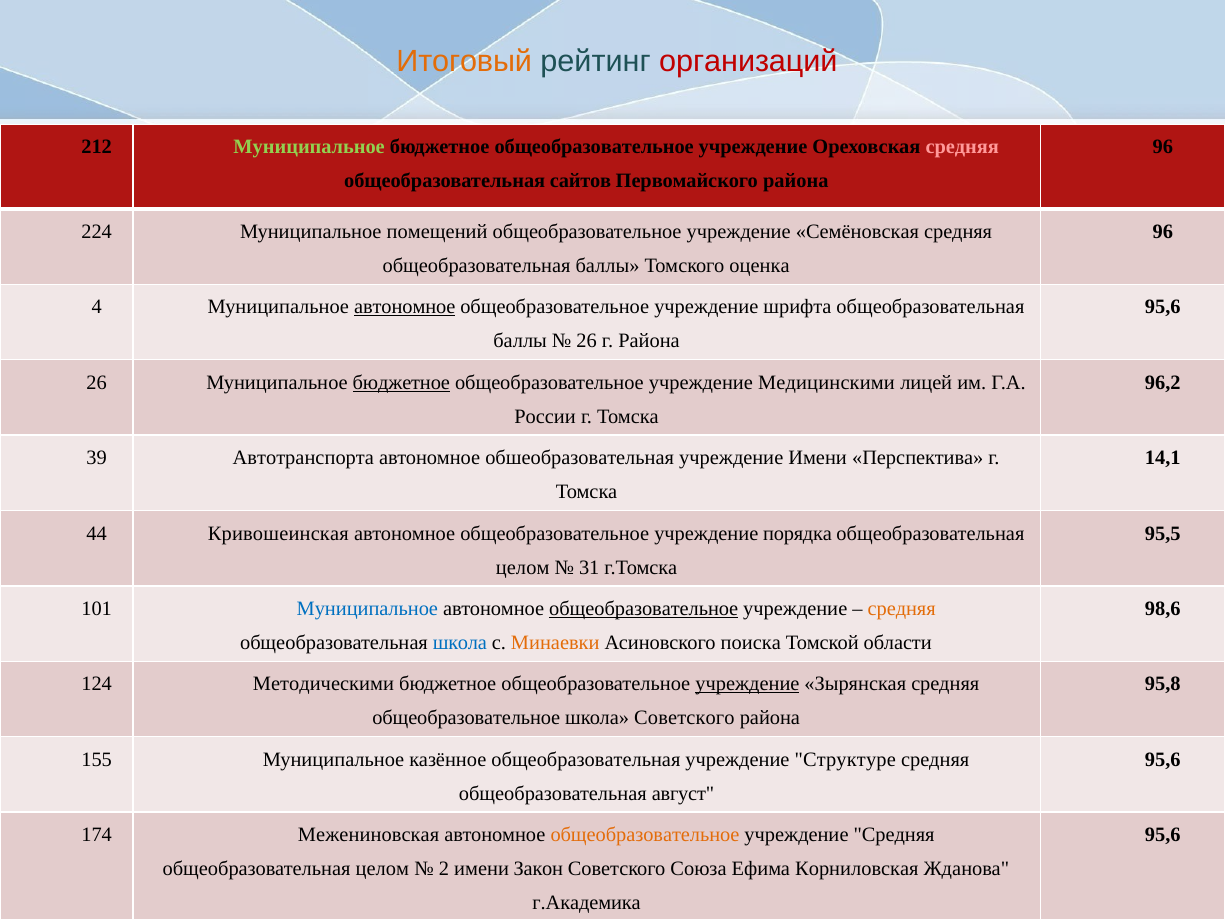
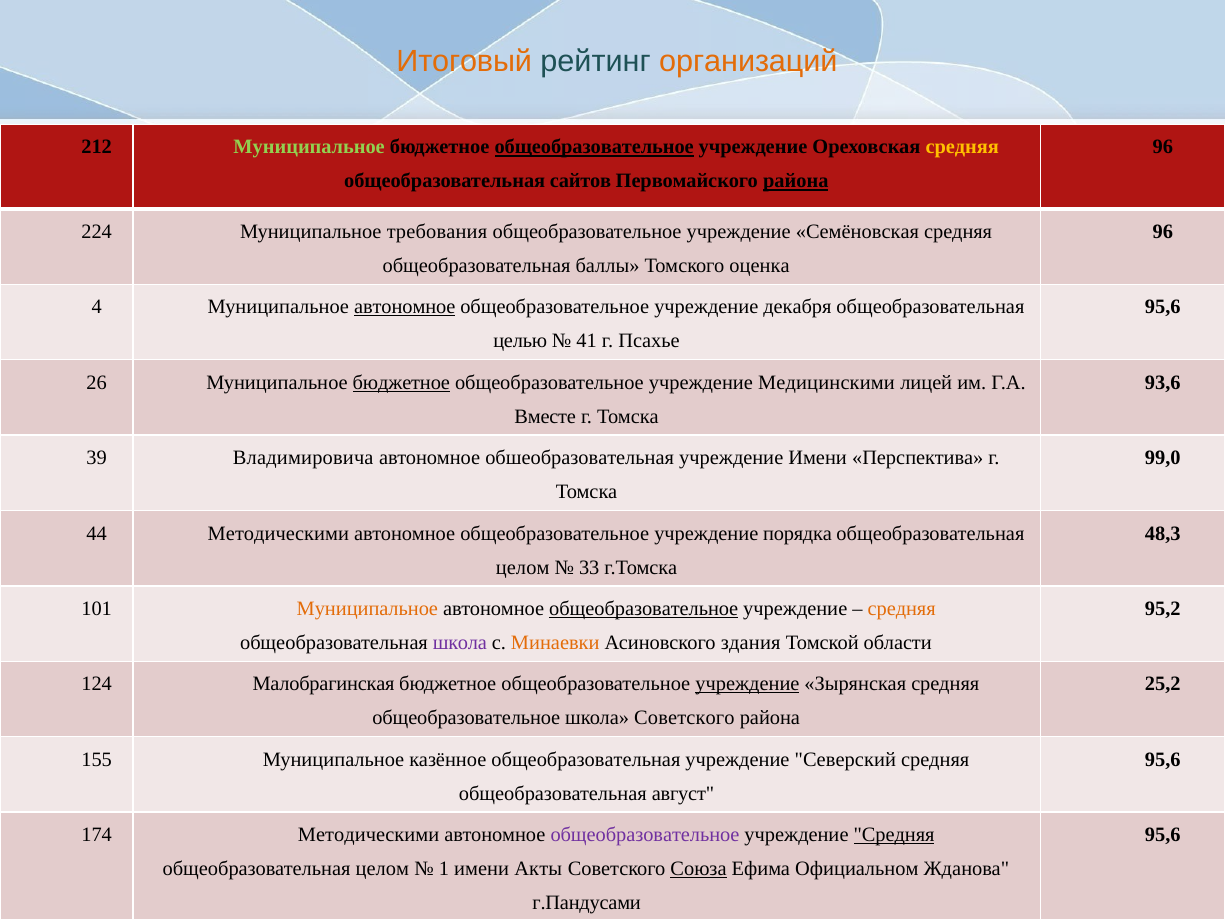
организаций colour: red -> orange
общеобразовательное at (594, 147) underline: none -> present
средняя at (962, 147) colour: pink -> yellow
района at (796, 181) underline: none -> present
помещений: помещений -> требования
шрифта: шрифта -> декабря
баллы at (520, 341): баллы -> целью
26 at (587, 341): 26 -> 41
г Района: Района -> Псахье
96,2: 96,2 -> 93,6
России: России -> Вместе
Автотранспорта: Автотранспорта -> Владимировича
14,1: 14,1 -> 99,0
44 Кривошеинская: Кривошеинская -> Методическими
95,5: 95,5 -> 48,3
31: 31 -> 33
Муниципальное at (367, 609) colour: blue -> orange
98,6: 98,6 -> 95,2
школа at (460, 643) colour: blue -> purple
поиска: поиска -> здания
Методическими: Методическими -> Малобрагинская
95,8: 95,8 -> 25,2
Структуре: Структуре -> Северский
174 Межениновская: Межениновская -> Методическими
общеобразовательное at (645, 835) colour: orange -> purple
Средняя at (894, 835) underline: none -> present
2: 2 -> 1
Закон: Закон -> Акты
Союза underline: none -> present
Корниловская: Корниловская -> Официальном
г.Академика: г.Академика -> г.Пандусами
